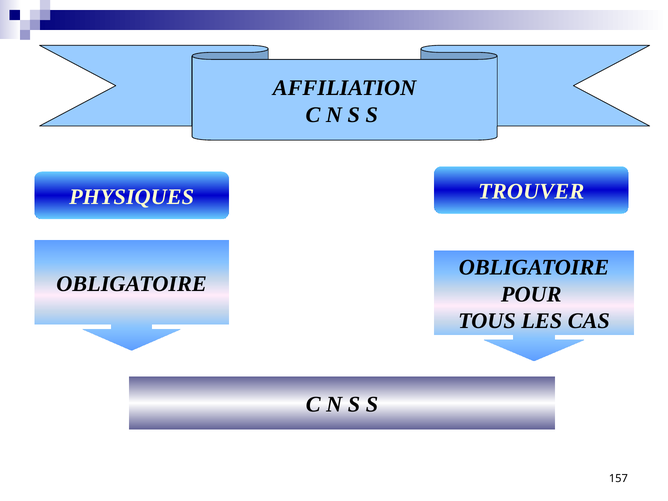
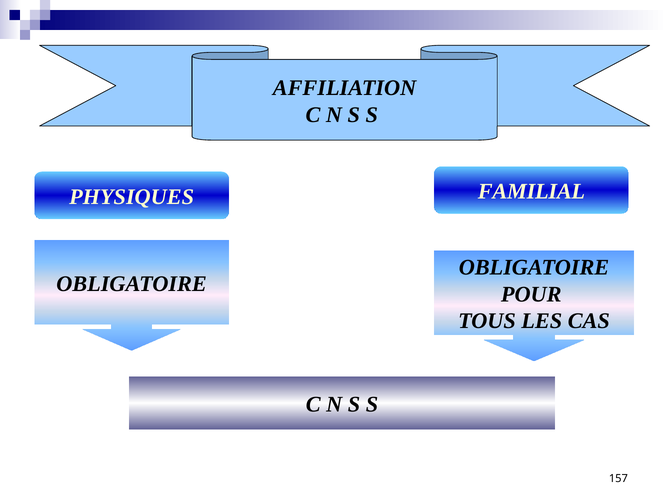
TROUVER: TROUVER -> FAMILIAL
